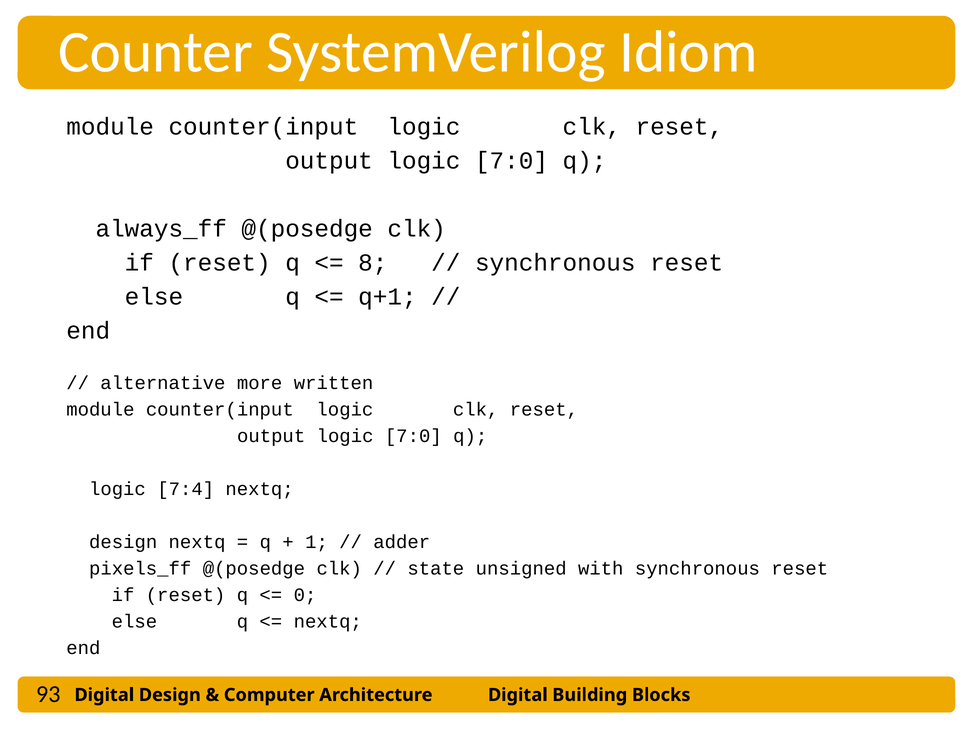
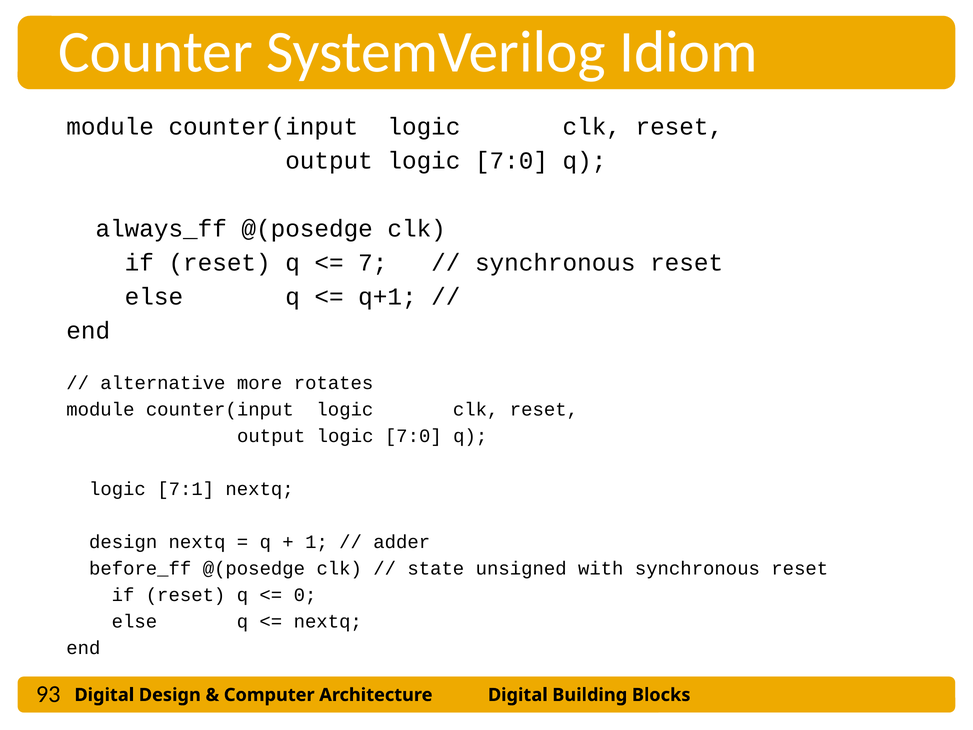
8: 8 -> 7
written: written -> rotates
7:4: 7:4 -> 7:1
pixels_ff: pixels_ff -> before_ff
